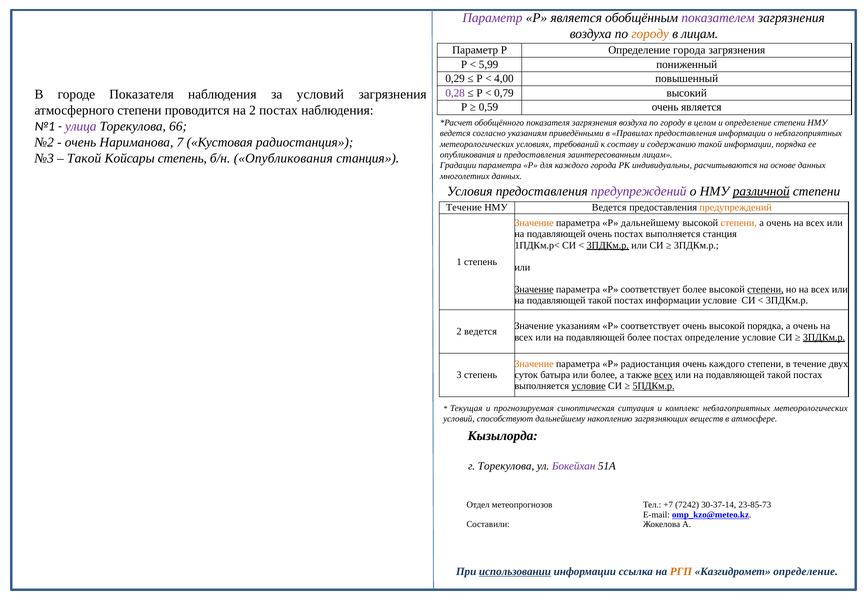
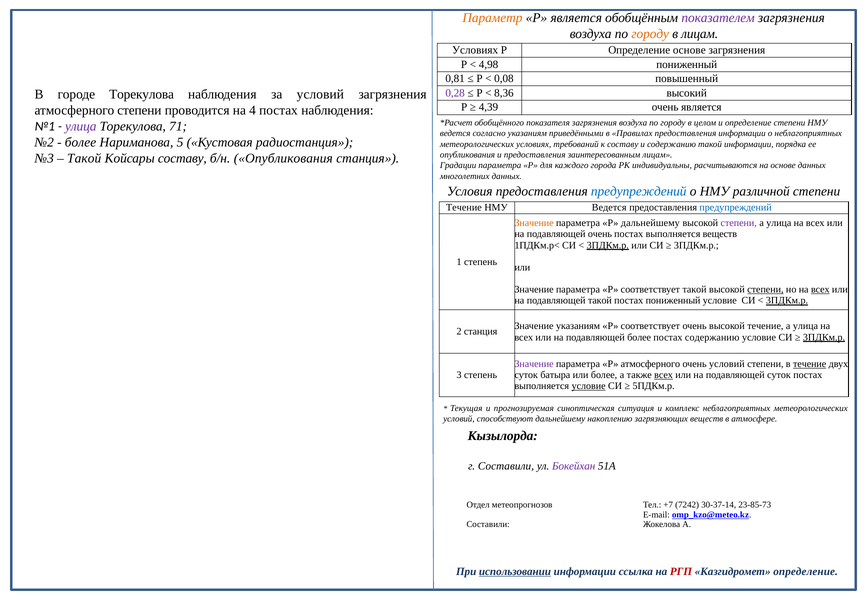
Параметр at (492, 18) colour: purple -> orange
Параметр at (475, 50): Параметр -> Условиях
Определение города: города -> основе
5,99: 5,99 -> 4,98
0,29: 0,29 -> 0,81
4,00: 4,00 -> 0,08
0,79: 0,79 -> 8,36
городе Показателя: Показателя -> Торекулова
0,59: 0,59 -> 4,39
на 2: 2 -> 4
66: 66 -> 71
очень at (81, 142): очень -> более
7: 7 -> 5
Койсары степень: степень -> составу
предупреждений at (639, 191) colour: purple -> blue
различной underline: present -> none
предупреждений at (736, 208) colour: orange -> blue
степени at (739, 223) colour: orange -> purple
очень at (779, 223): очень -> улица
выполняется станция: станция -> веществ
Значение at (534, 290) underline: present -> none
соответствует более: более -> такой
всех at (820, 290) underline: none -> present
постах информации: информации -> пониженный
3ПДКм.р at (787, 301) underline: none -> present
высокой порядка: порядка -> течение
очень at (805, 326): очень -> улица
2 ведется: ведется -> станция
постах определение: определение -> содержанию
Значение at (534, 364) colour: orange -> purple
Р радиостанция: радиостанция -> атмосферного
очень каждого: каждого -> условий
течение at (810, 364) underline: none -> present
такой at (779, 375): такой -> суток
5ПДКм.р underline: present -> none
г Торекулова: Торекулова -> Составили
РГП colour: orange -> red
